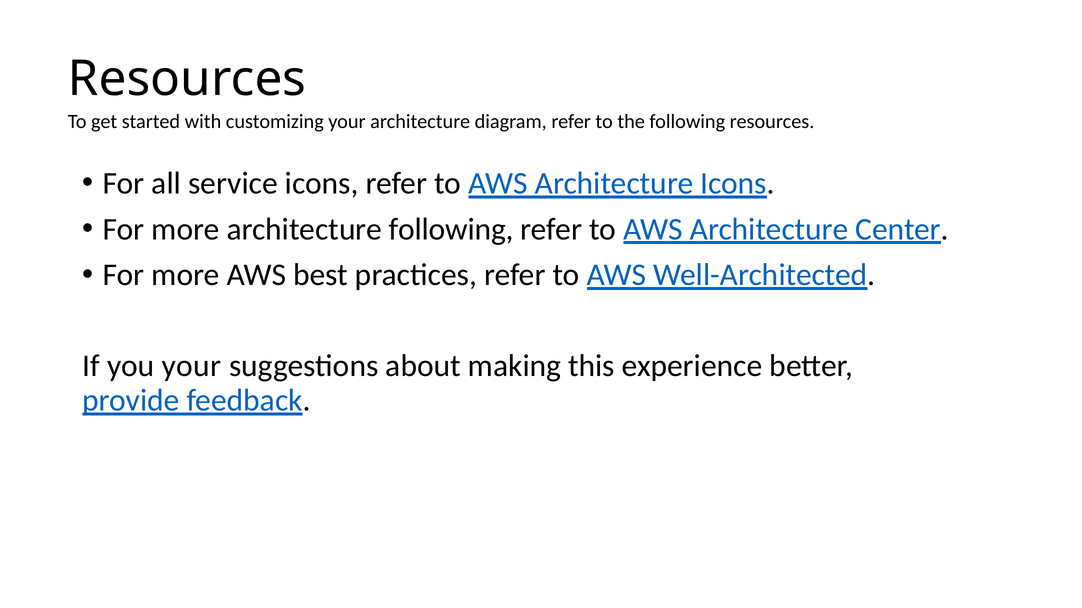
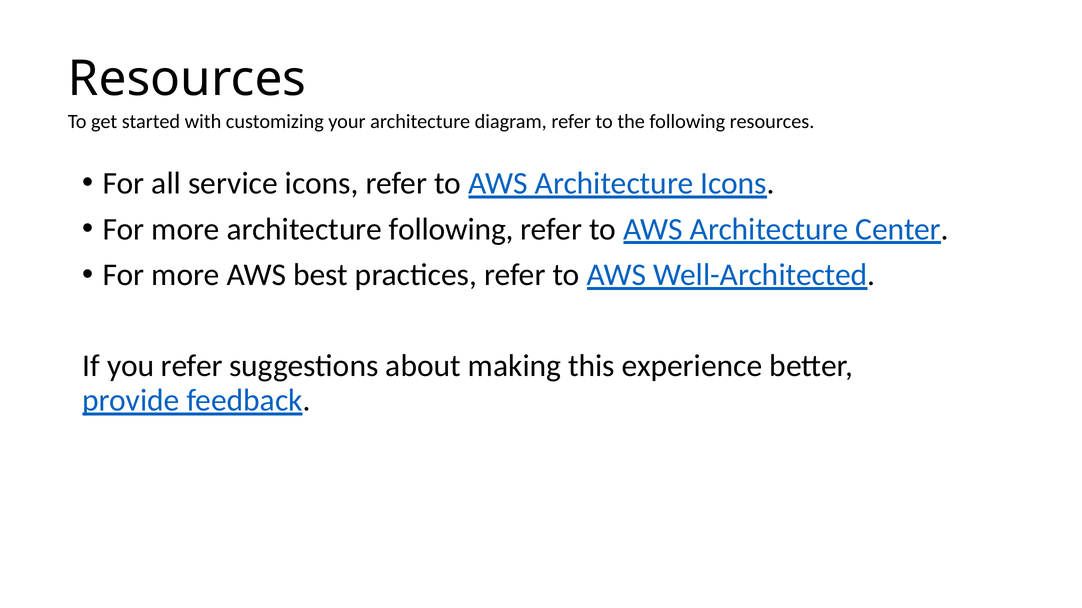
you your: your -> refer
